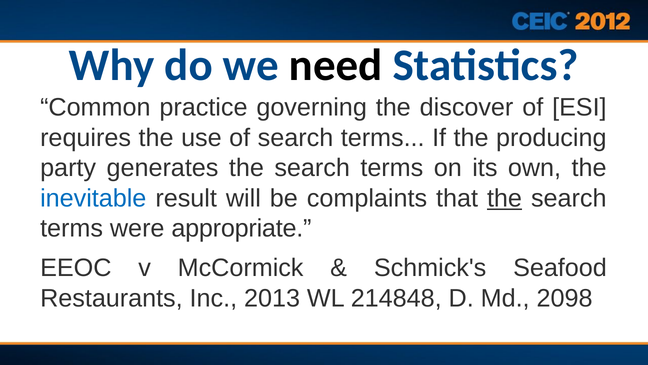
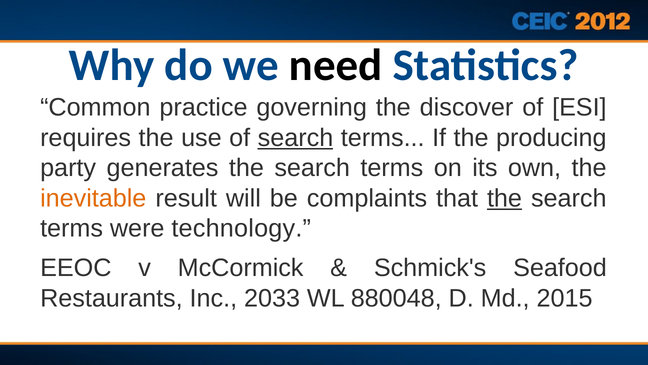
search at (295, 138) underline: none -> present
inevitable colour: blue -> orange
appropriate: appropriate -> technology
2013: 2013 -> 2033
214848: 214848 -> 880048
2098: 2098 -> 2015
